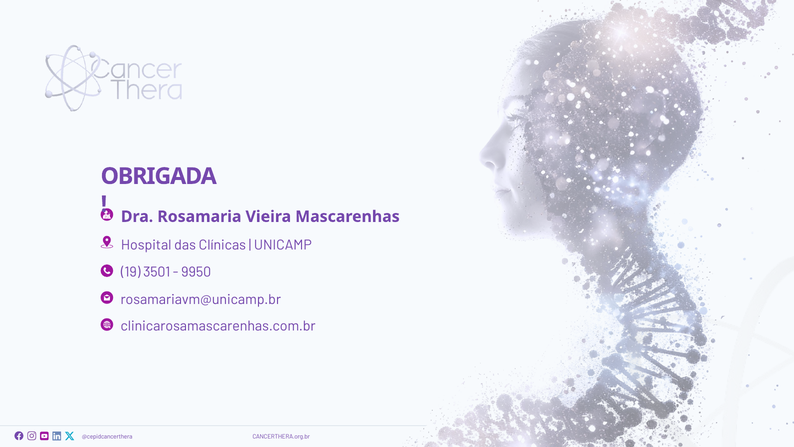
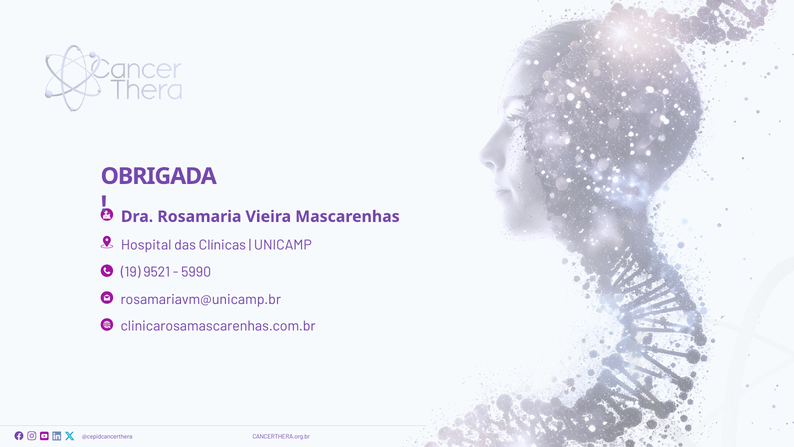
3501: 3501 -> 9521
9950: 9950 -> 5990
